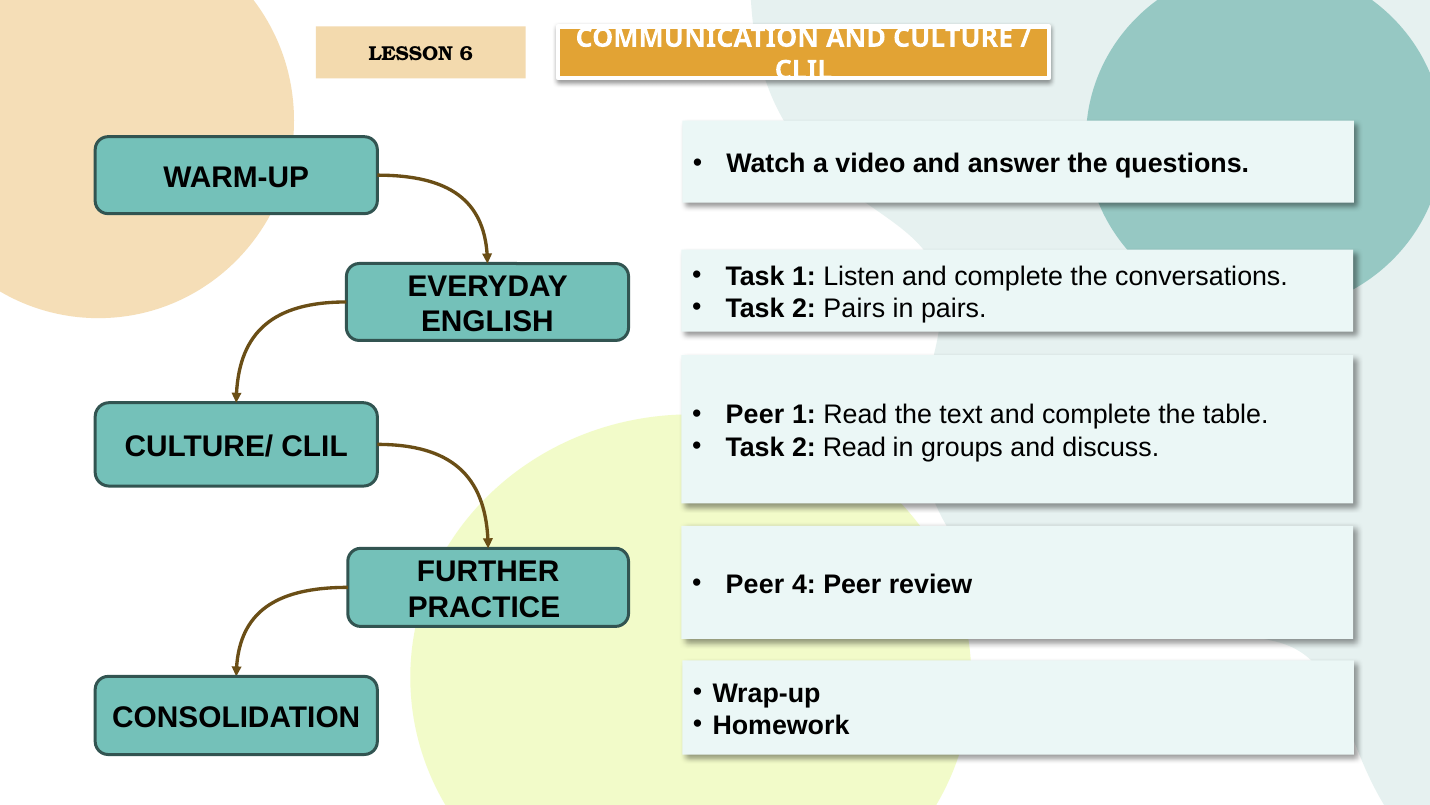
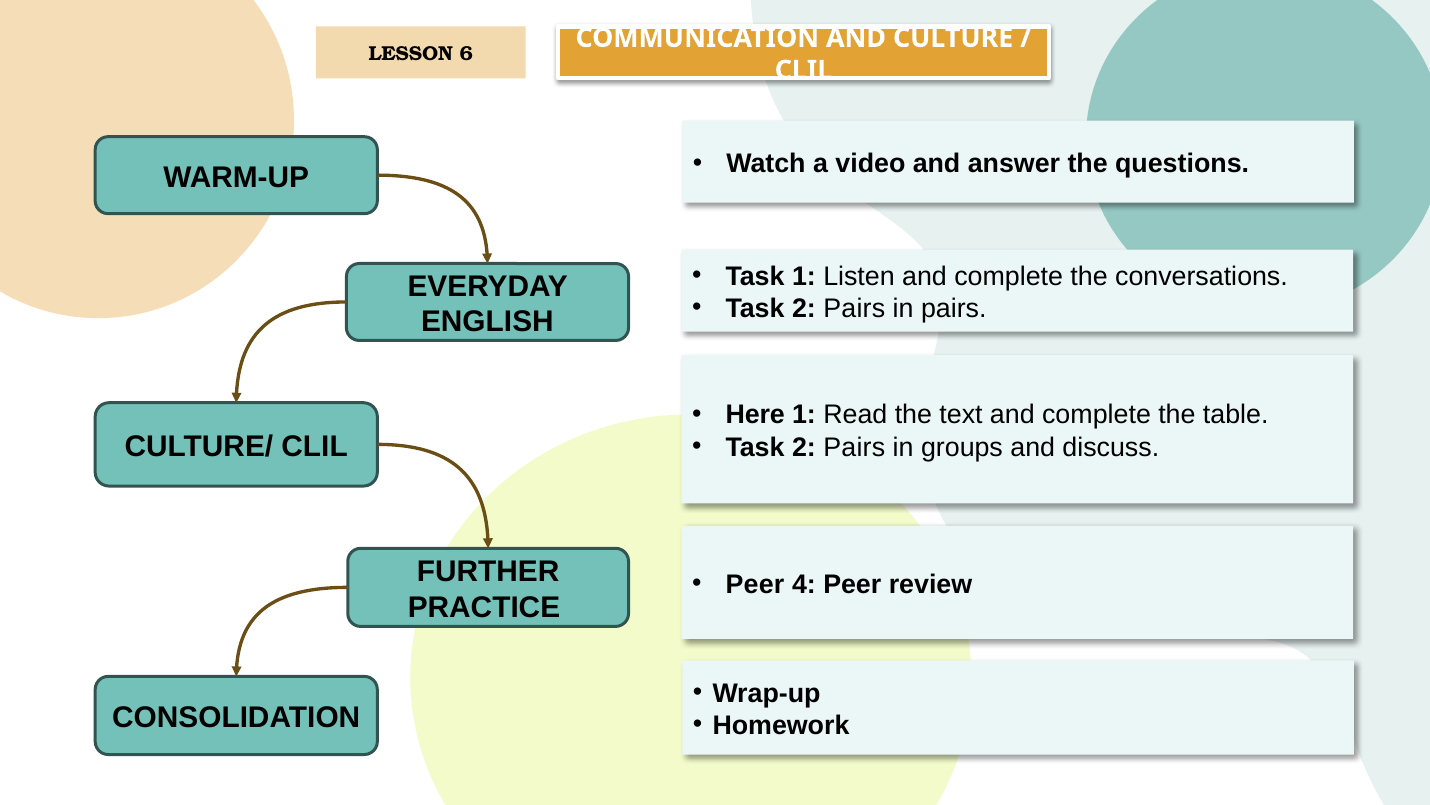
Peer at (755, 415): Peer -> Here
Read at (854, 447): Read -> Pairs
